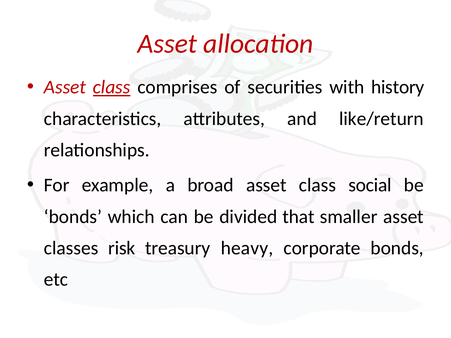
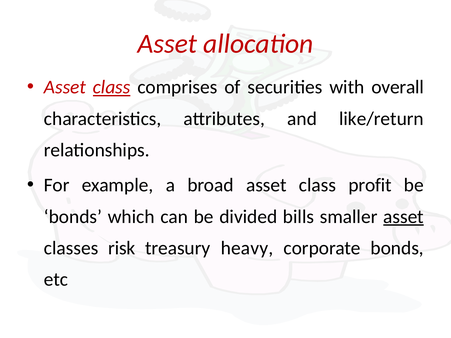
history: history -> overall
social: social -> profit
that: that -> bills
asset at (404, 217) underline: none -> present
